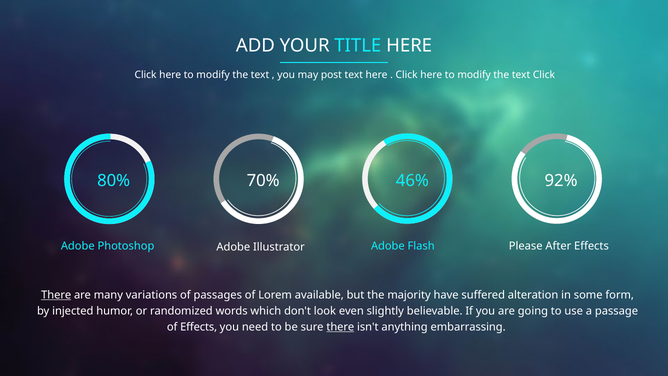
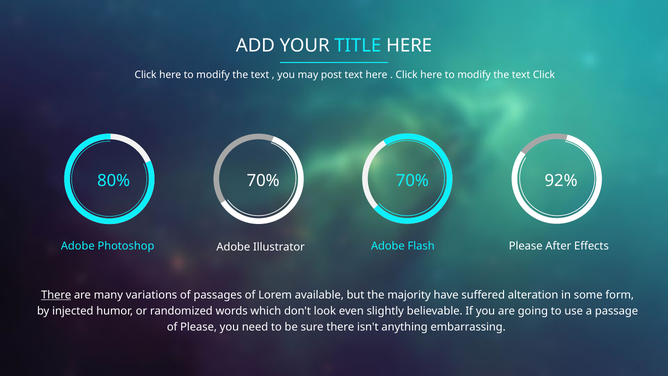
70% 46%: 46% -> 70%
of Effects: Effects -> Please
there at (340, 327) underline: present -> none
